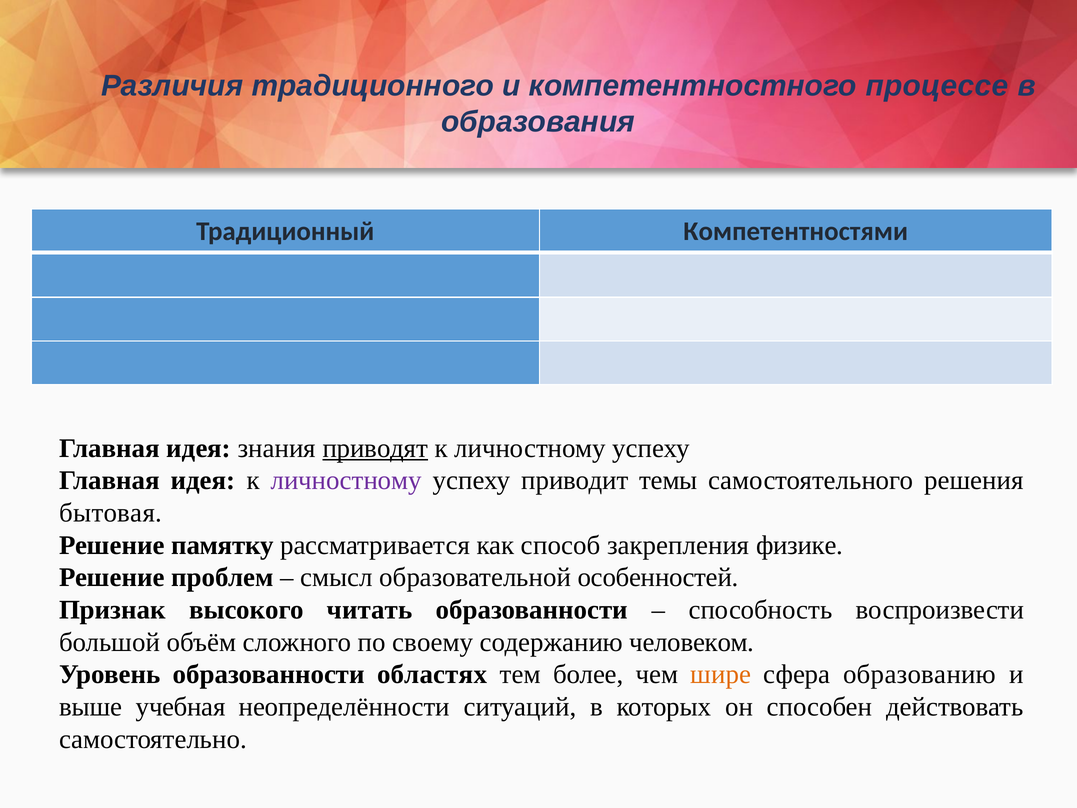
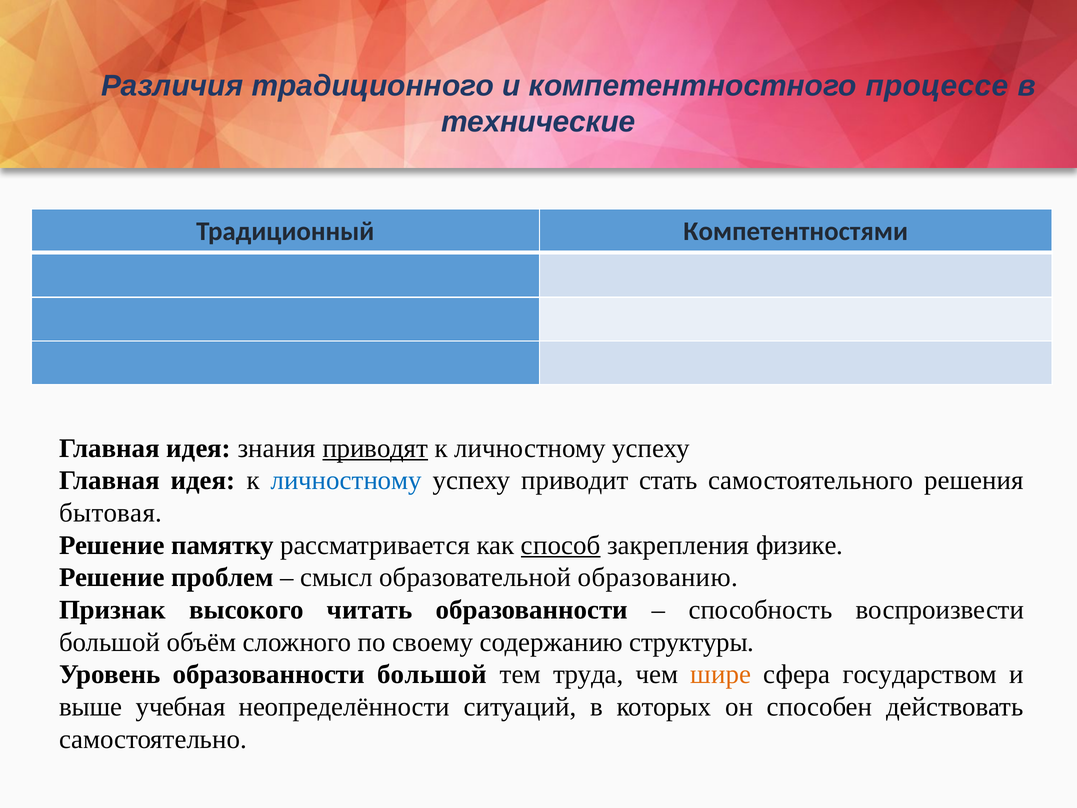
образования: образования -> технические
личностному at (346, 480) colour: purple -> blue
темы: темы -> стать
способ underline: none -> present
особенностей: особенностей -> образованию
человеком: человеком -> структуры
образованности областях: областях -> большой
более: более -> труда
образованию: образованию -> государством
